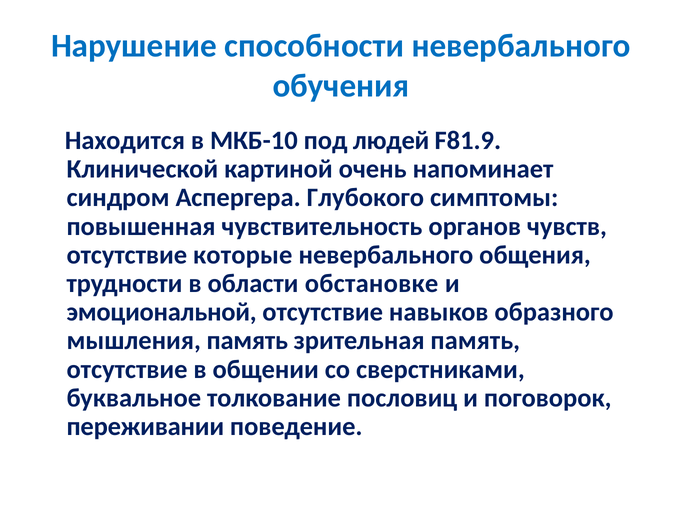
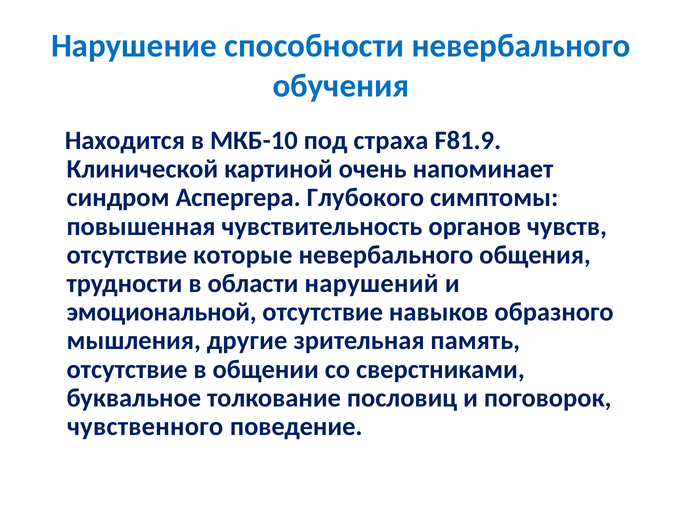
людей: людей -> страха
обстановке: обстановке -> нарушений
мышления память: память -> другие
переживании: переживании -> чувственного
